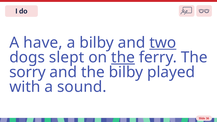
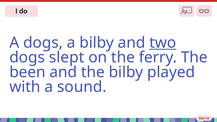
A have: have -> dogs
the at (123, 57) underline: present -> none
sorry: sorry -> been
